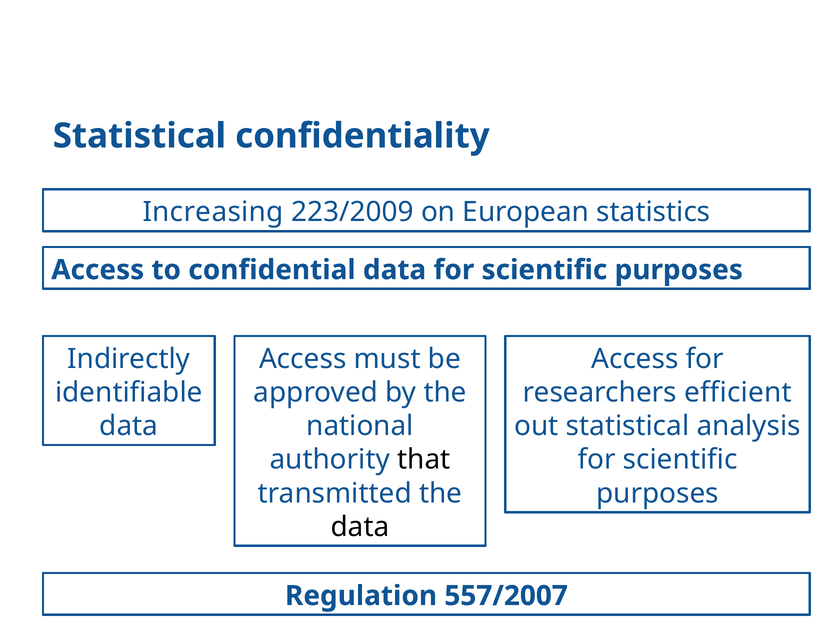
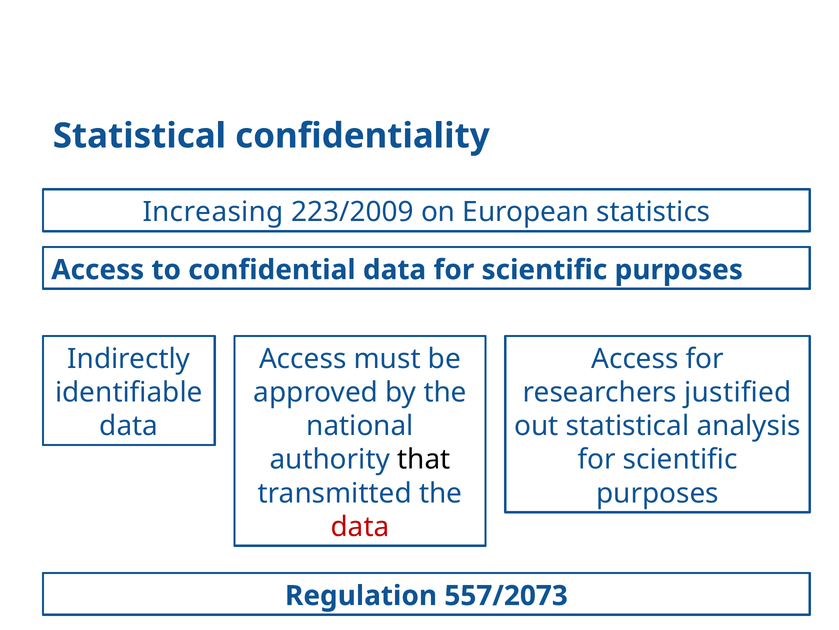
efficient: efficient -> justified
data at (360, 526) colour: black -> red
557/2007: 557/2007 -> 557/2073
